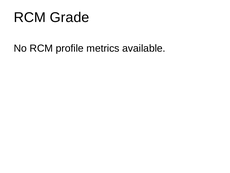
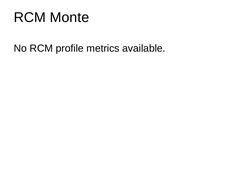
Grade: Grade -> Monte
